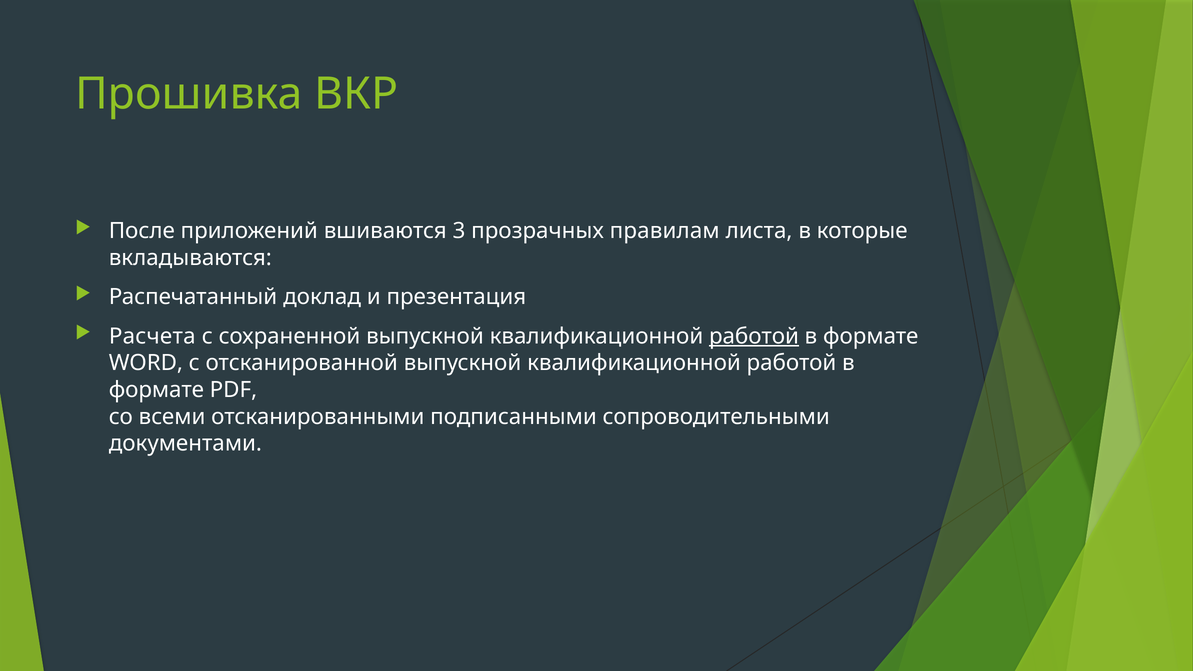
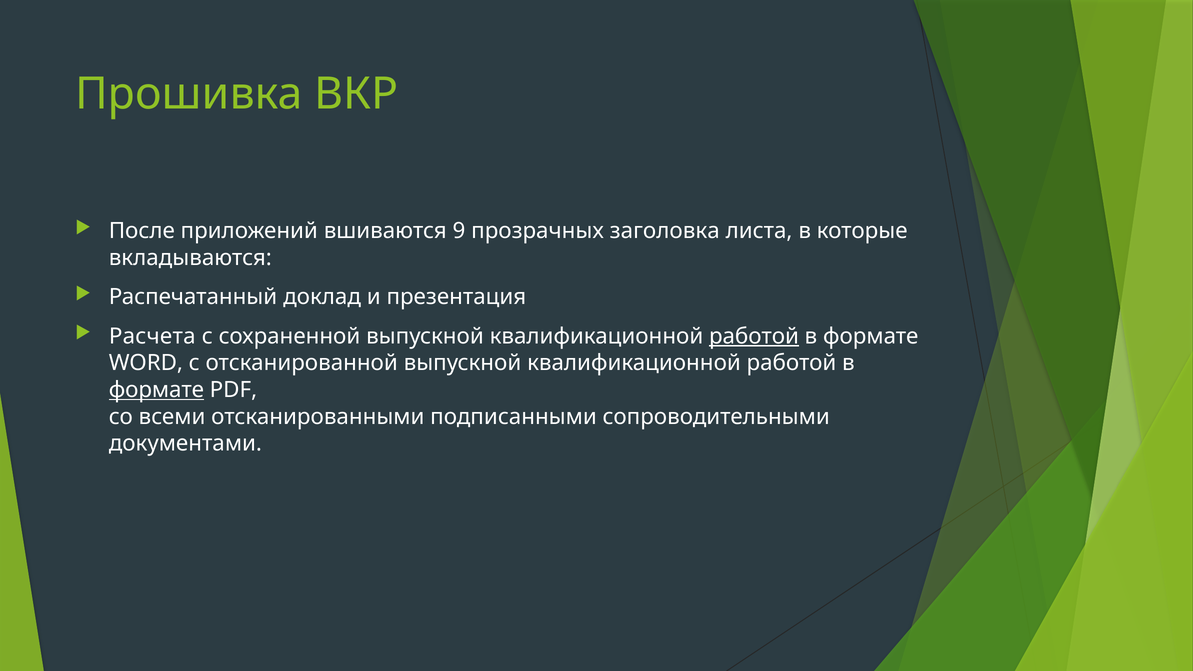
3: 3 -> 9
правилам: правилам -> заголовка
формате at (156, 390) underline: none -> present
